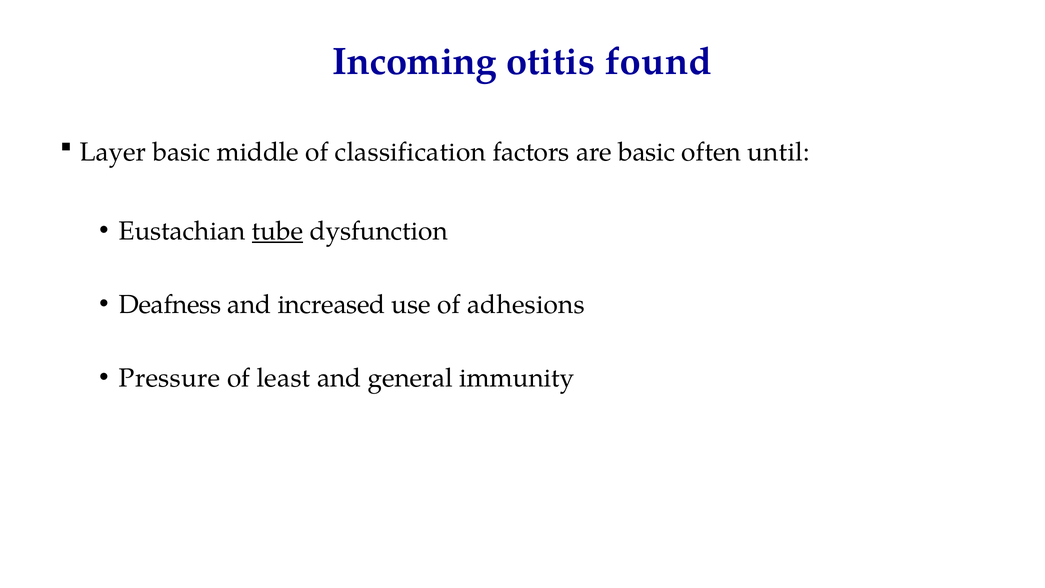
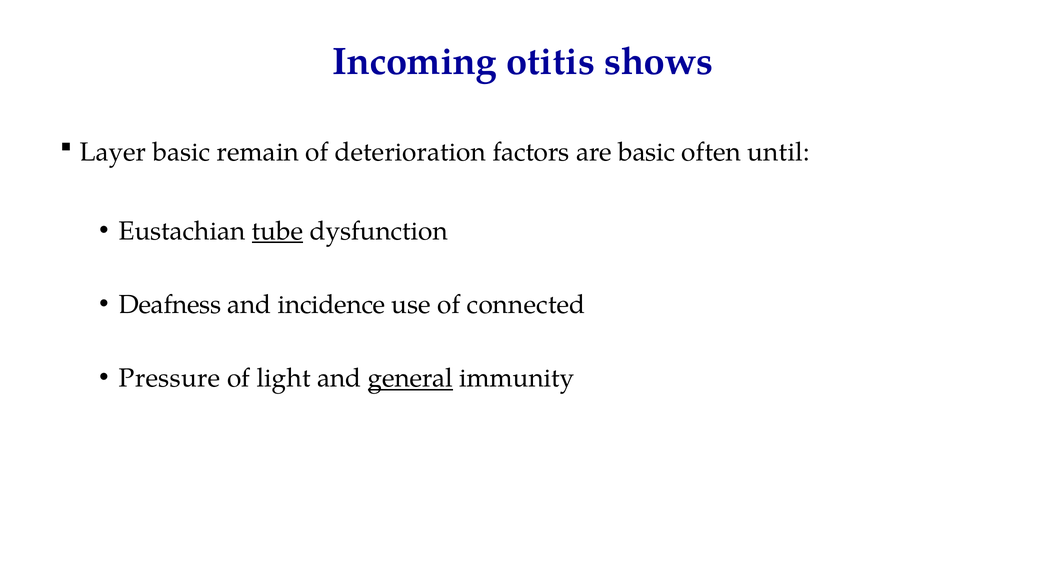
found: found -> shows
middle: middle -> remain
classification: classification -> deterioration
increased: increased -> incidence
adhesions: adhesions -> connected
least: least -> light
general underline: none -> present
